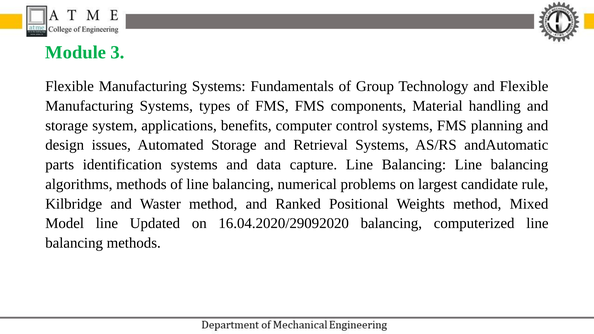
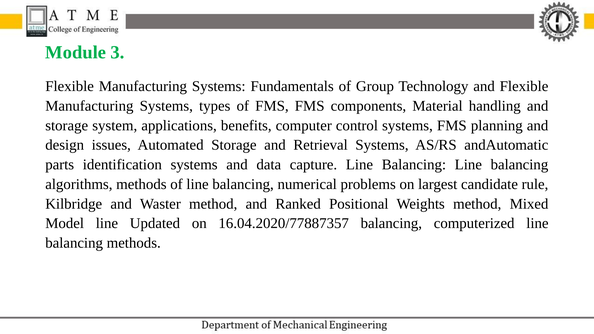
16.04.2020/29092020: 16.04.2020/29092020 -> 16.04.2020/77887357
